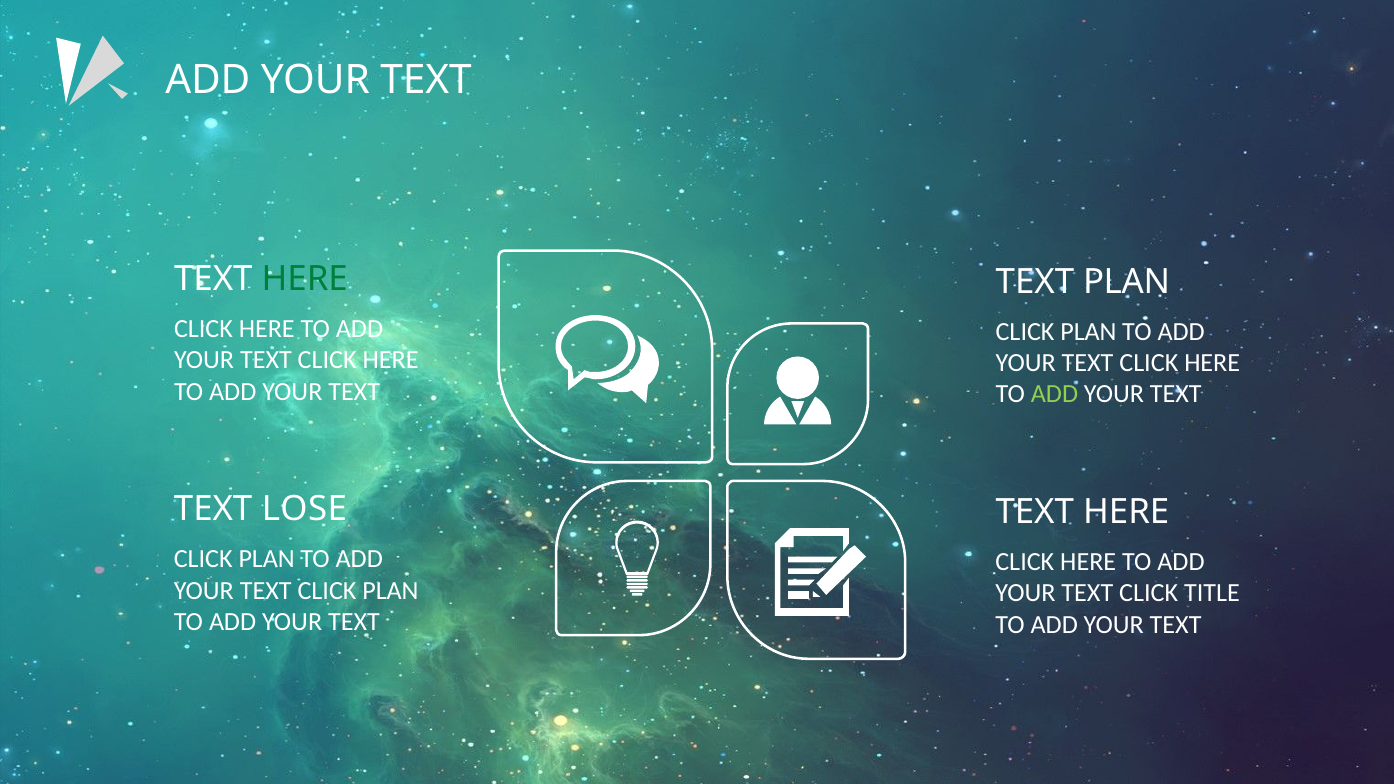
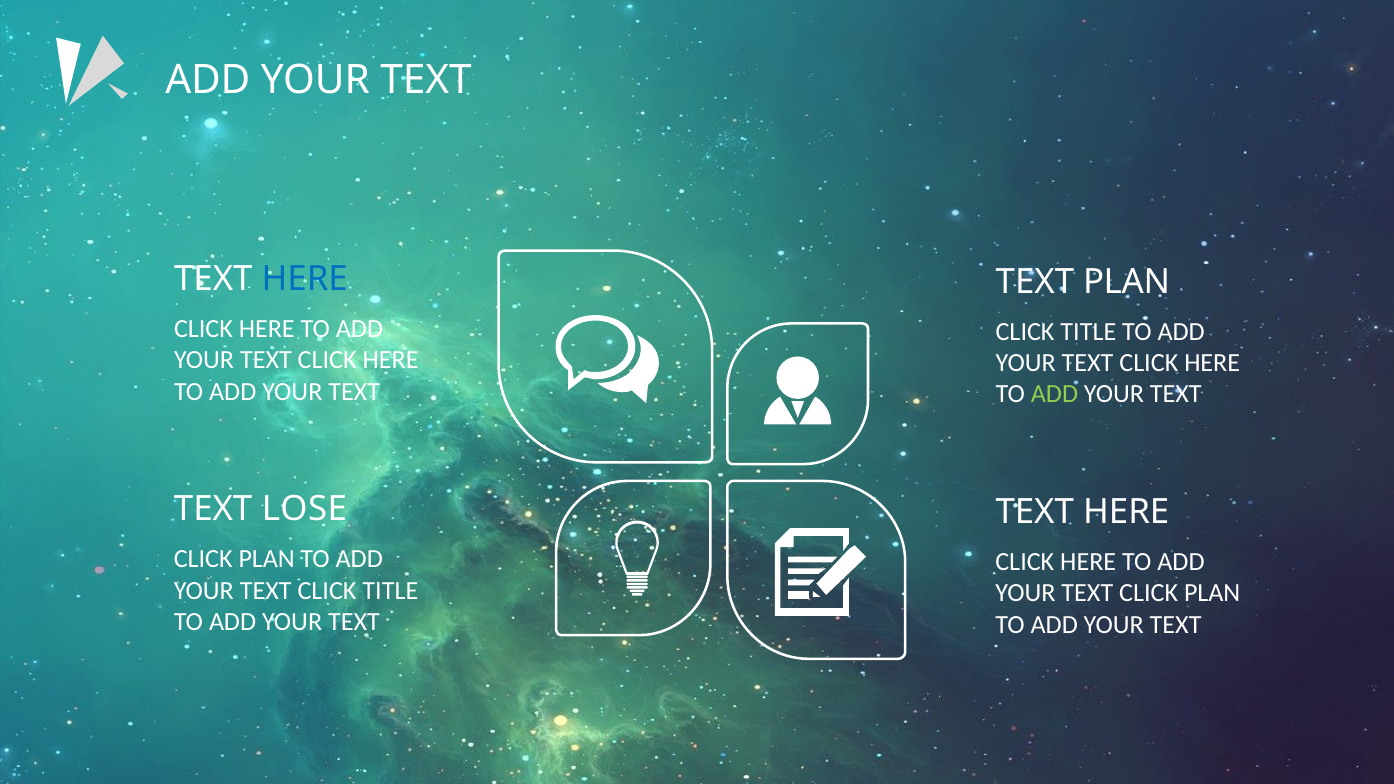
HERE at (305, 279) colour: green -> blue
PLAN at (1088, 332): PLAN -> TITLE
TEXT CLICK PLAN: PLAN -> TITLE
TEXT CLICK TITLE: TITLE -> PLAN
